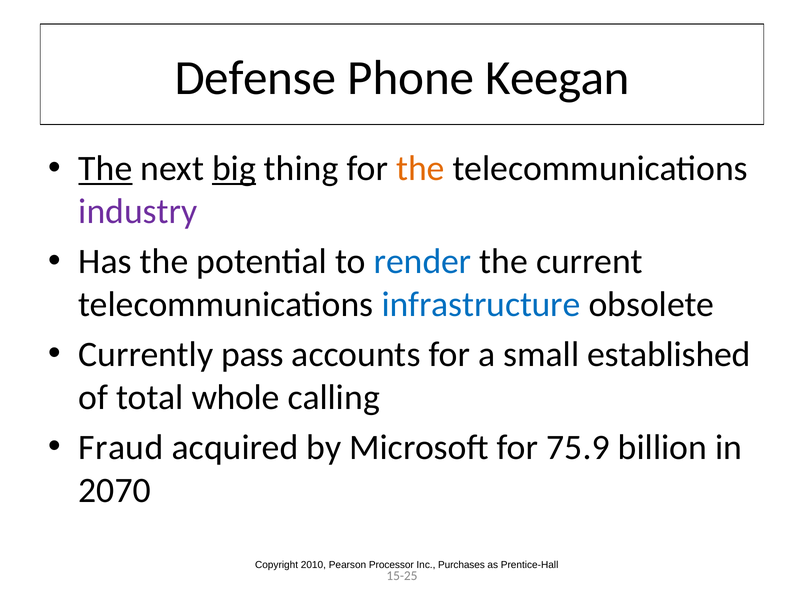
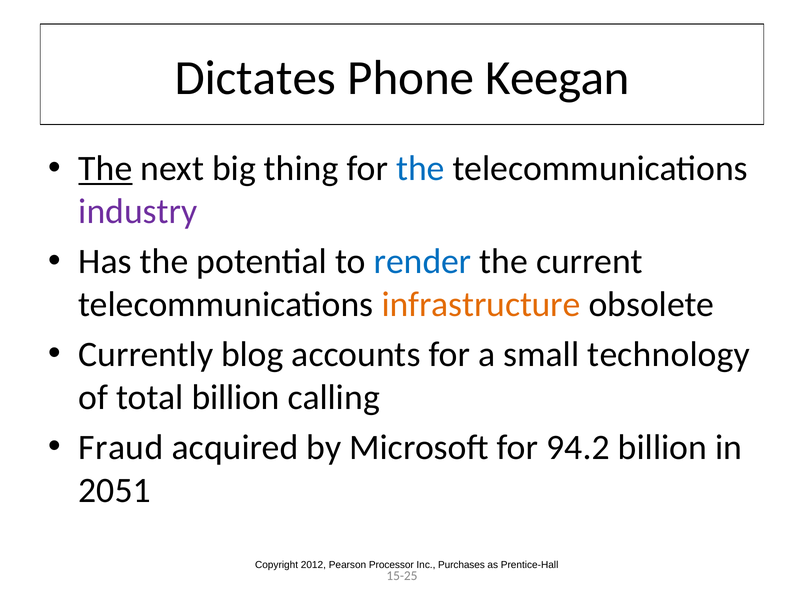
Defense: Defense -> Dictates
big underline: present -> none
the at (420, 169) colour: orange -> blue
infrastructure colour: blue -> orange
pass: pass -> blog
established: established -> technology
total whole: whole -> billion
75.9: 75.9 -> 94.2
2070: 2070 -> 2051
2010: 2010 -> 2012
